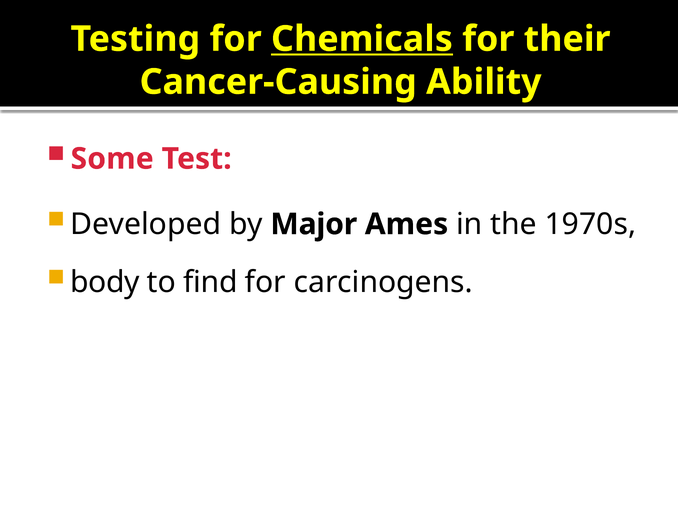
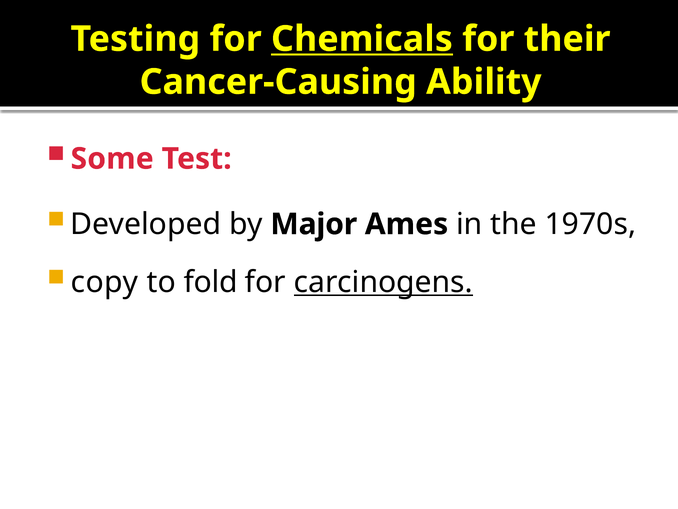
body: body -> copy
find: find -> fold
carcinogens underline: none -> present
